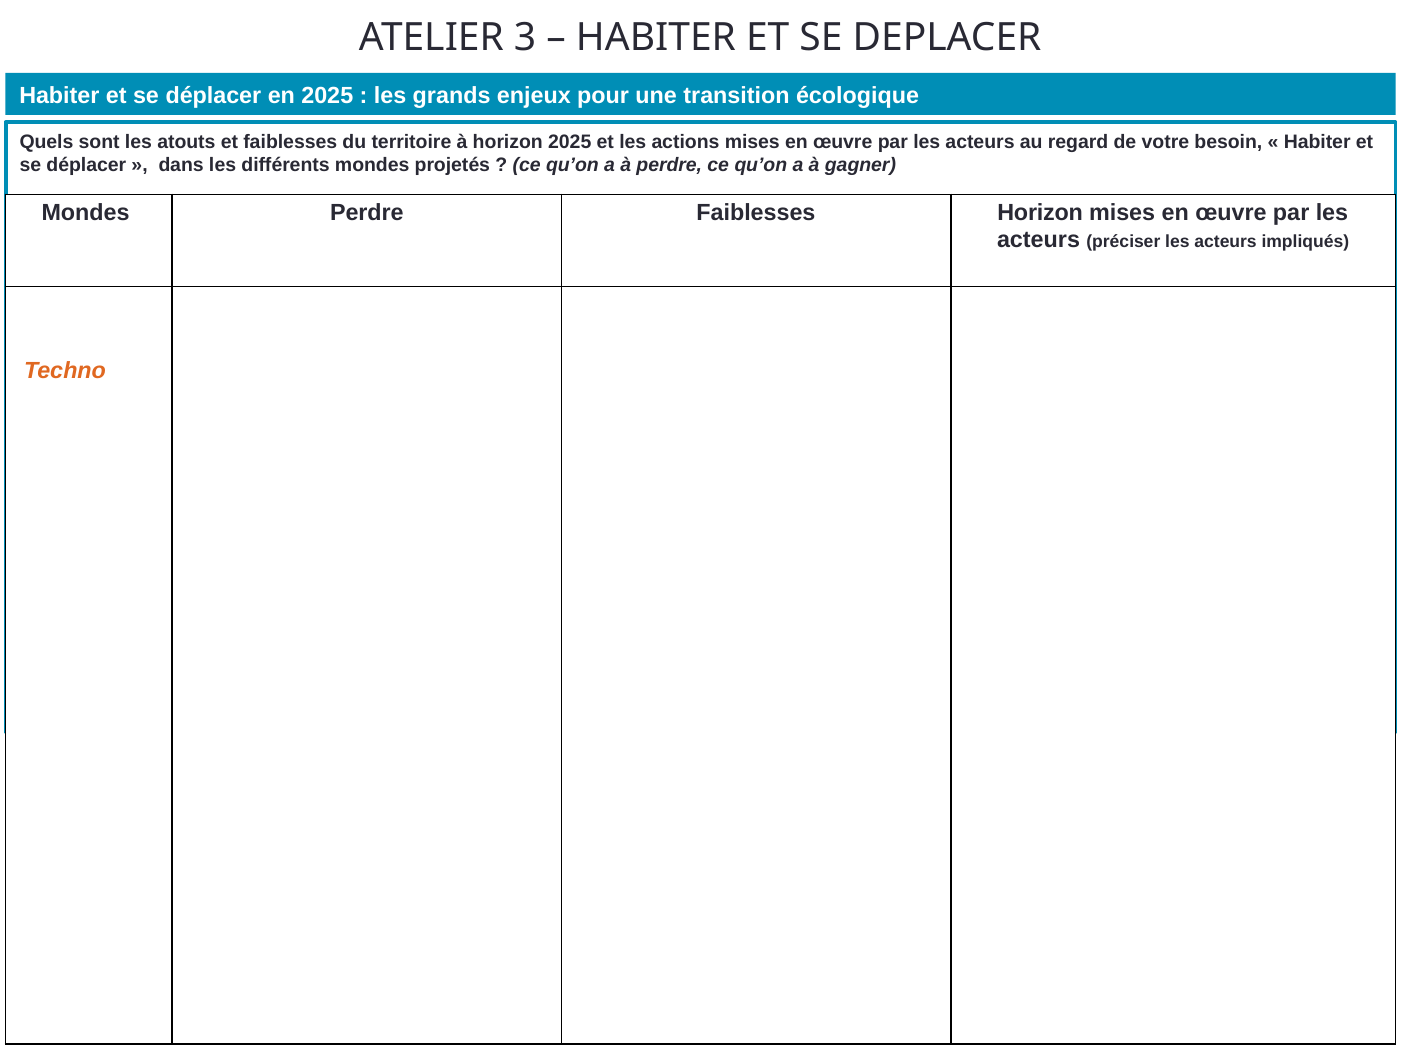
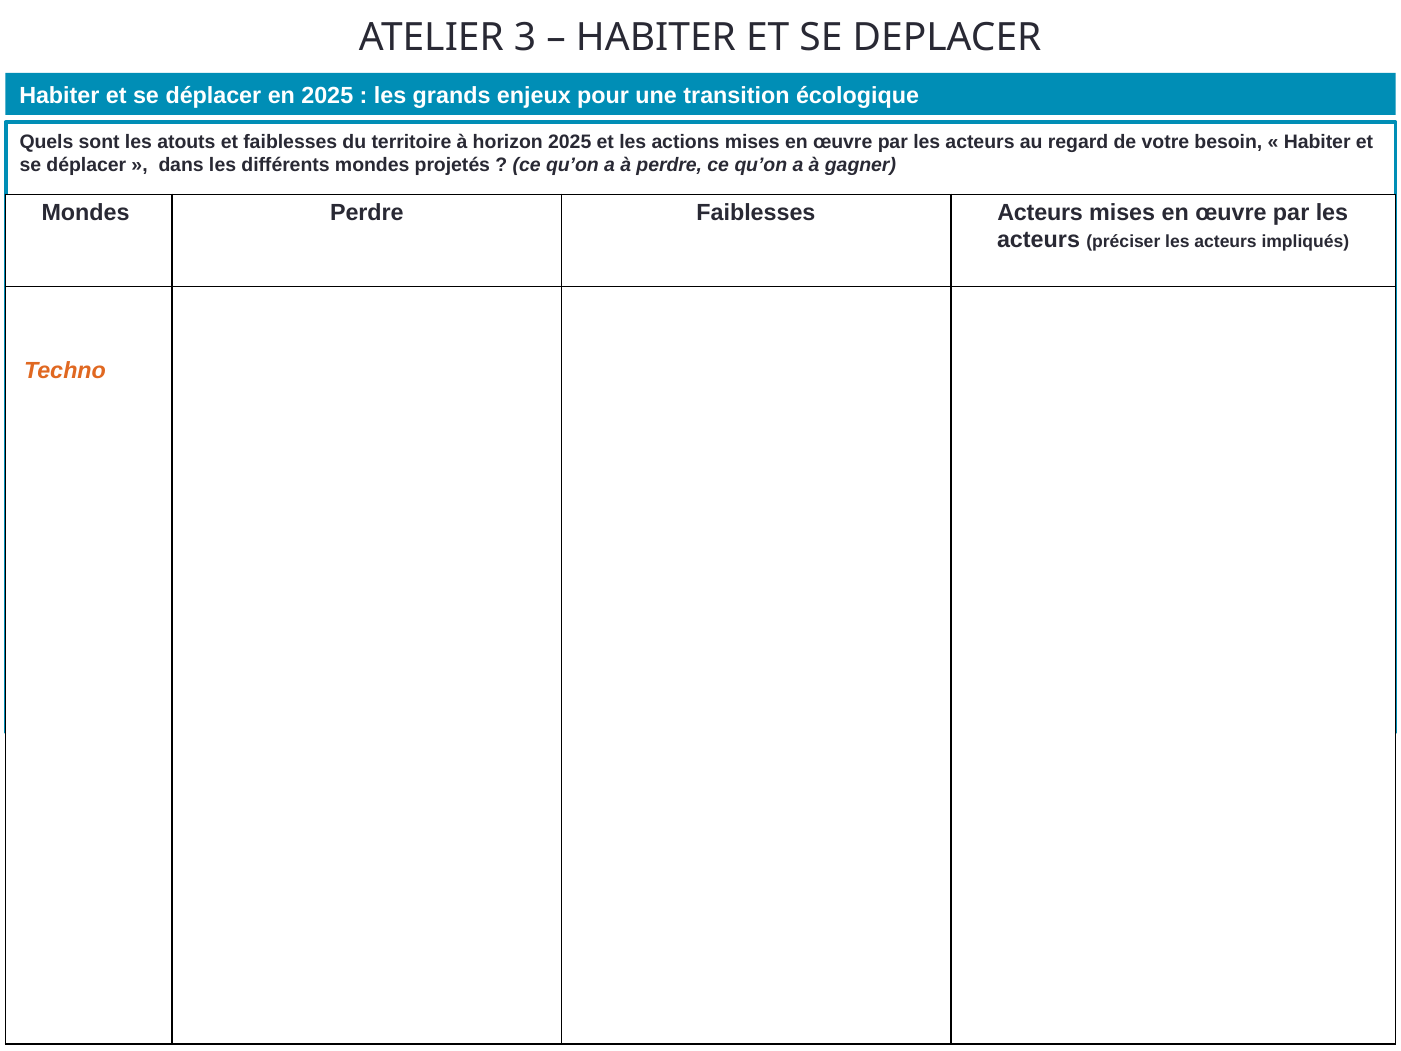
Faiblesses Horizon: Horizon -> Acteurs
